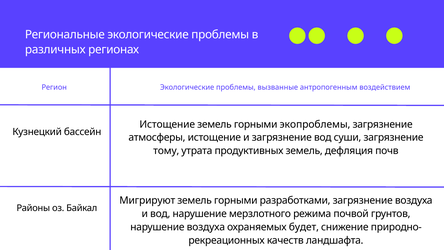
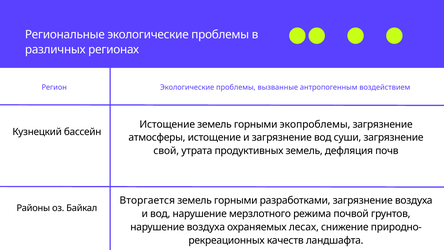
тому: тому -> свой
Мигрируют: Мигрируют -> Вторгается
будет: будет -> лесах
